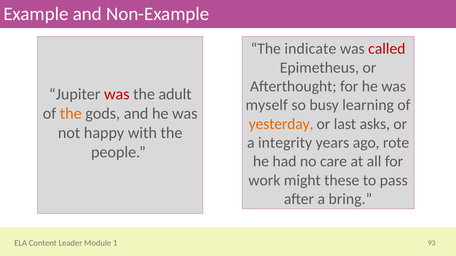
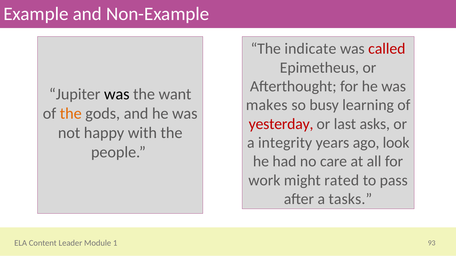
was at (117, 94) colour: red -> black
adult: adult -> want
myself: myself -> makes
yesterday colour: orange -> red
rote: rote -> look
these: these -> rated
bring: bring -> tasks
